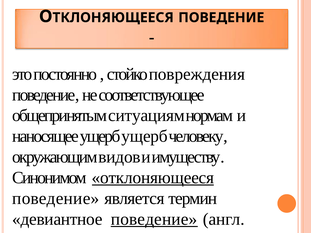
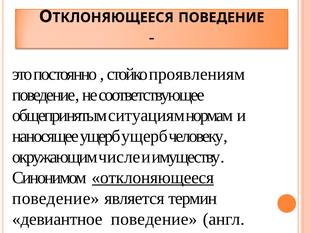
повреждения: повреждения -> проявлениям
видов: видов -> числе
поведение at (154, 219) underline: present -> none
